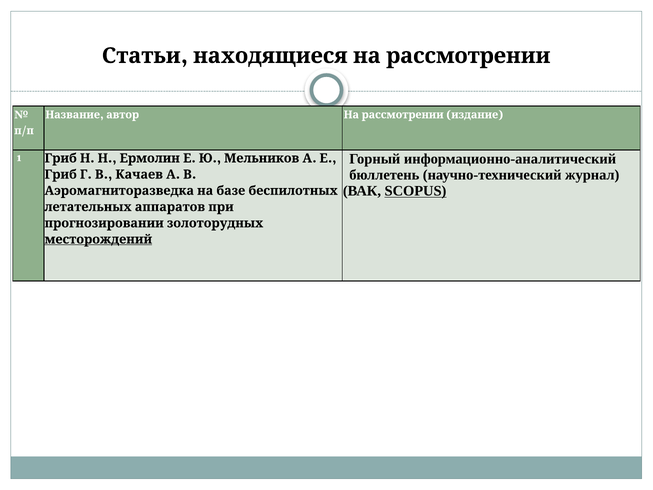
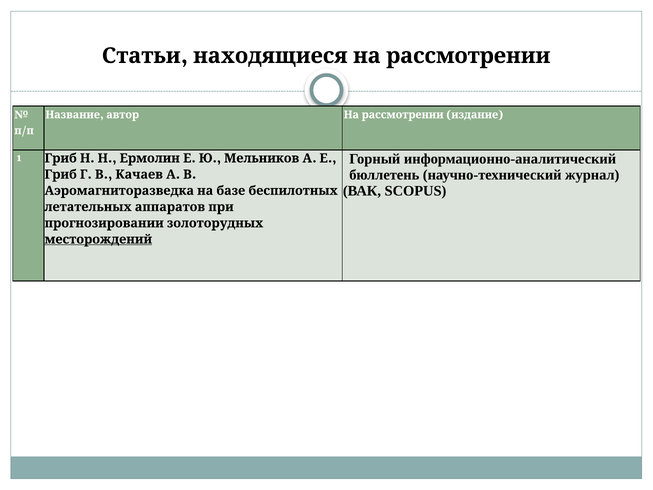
SCOPUS underline: present -> none
